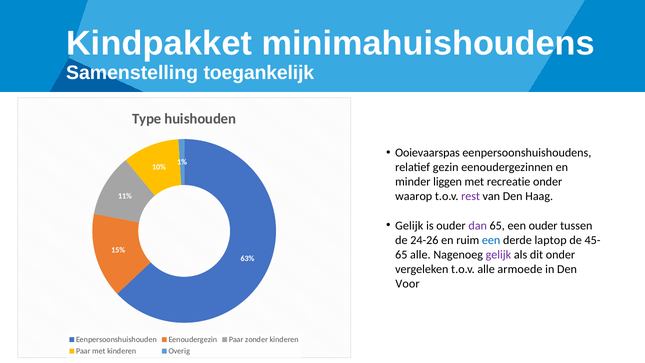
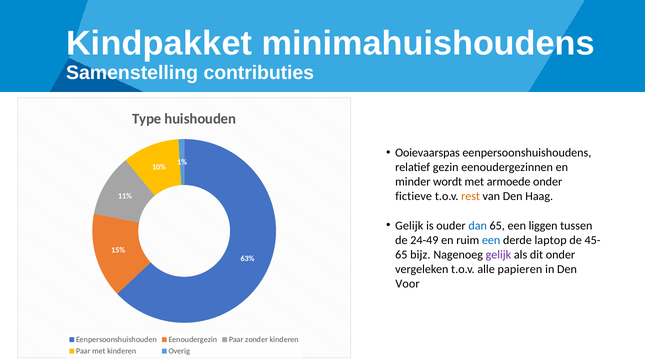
toegankelijk: toegankelijk -> contributies
liggen: liggen -> wordt
recreatie: recreatie -> armoede
waarop: waarop -> fictieve
rest colour: purple -> orange
dan colour: purple -> blue
een ouder: ouder -> liggen
24-26: 24-26 -> 24-49
65 alle: alle -> bijz
armoede: armoede -> papieren
